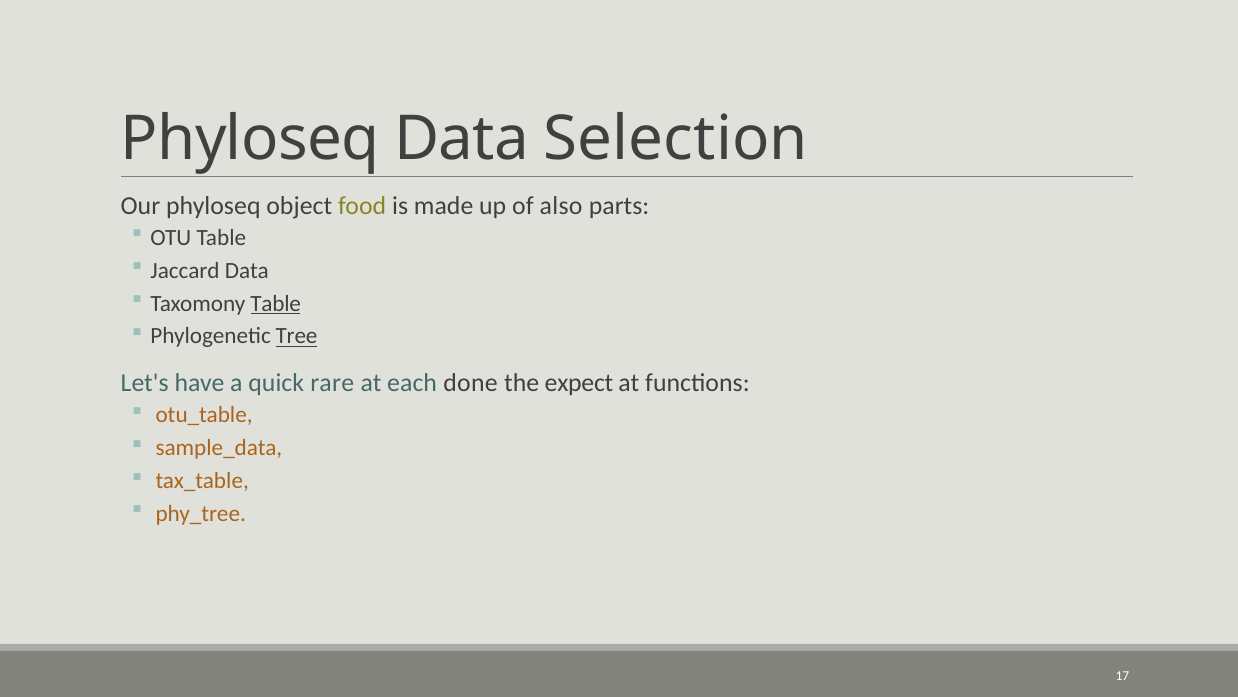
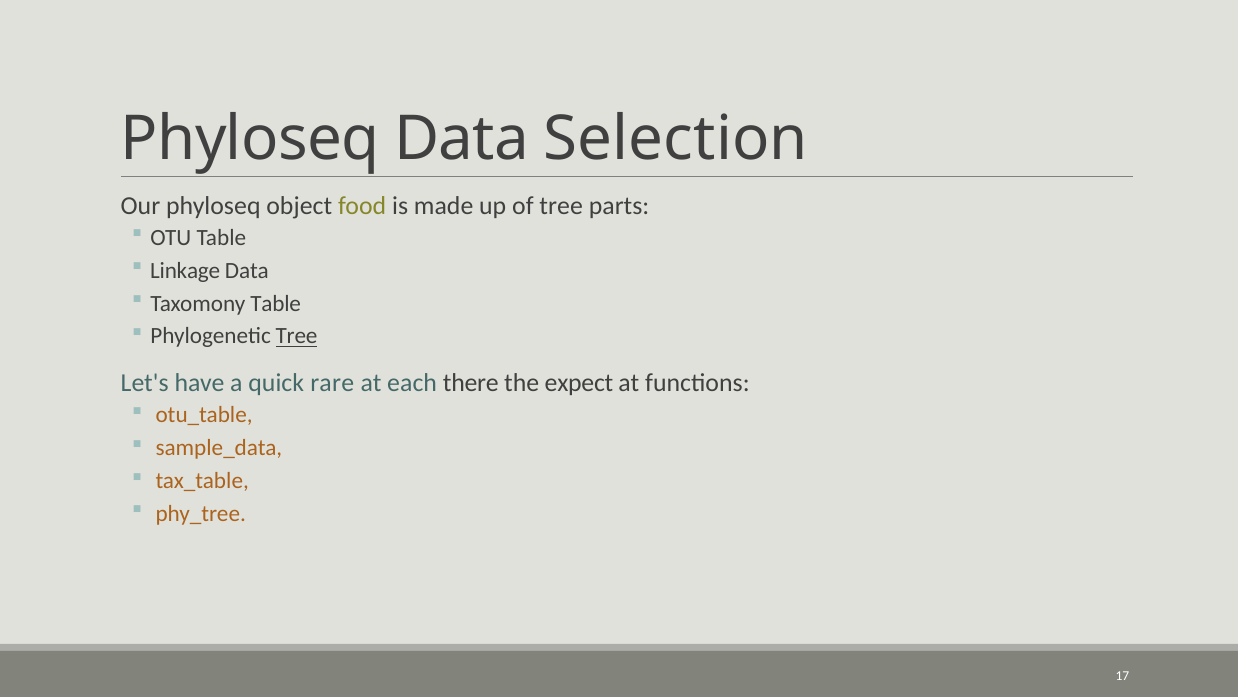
of also: also -> tree
Jaccard: Jaccard -> Linkage
Table at (276, 303) underline: present -> none
done: done -> there
